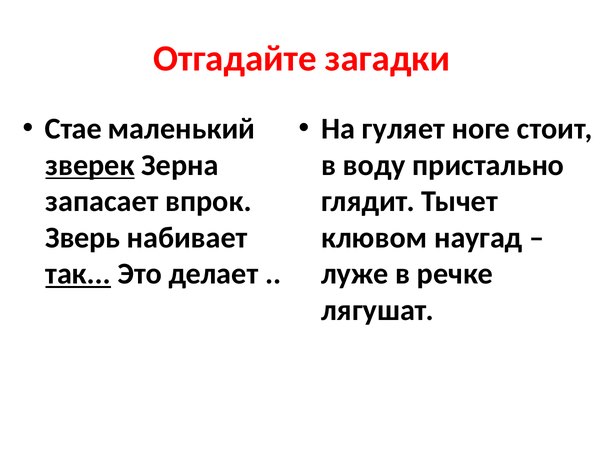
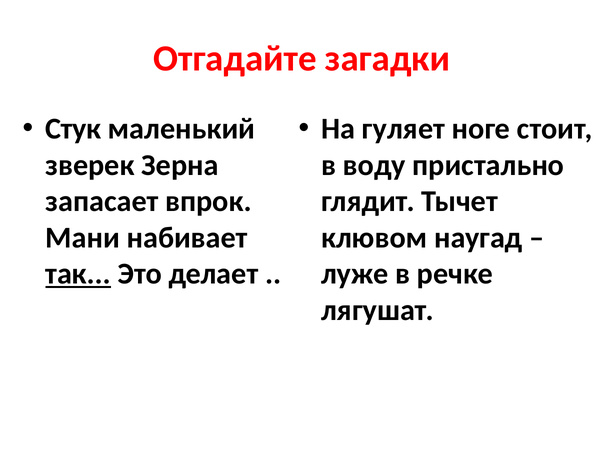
Стае: Стае -> Стук
зверек underline: present -> none
Зверь: Зверь -> Мани
